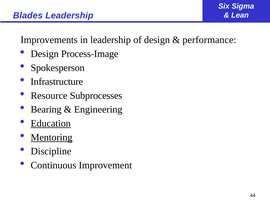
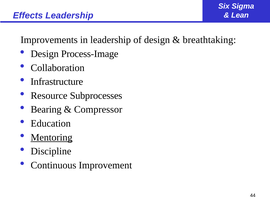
Blades: Blades -> Effects
performance: performance -> breathtaking
Spokesperson: Spokesperson -> Collaboration
Engineering: Engineering -> Compressor
Education underline: present -> none
